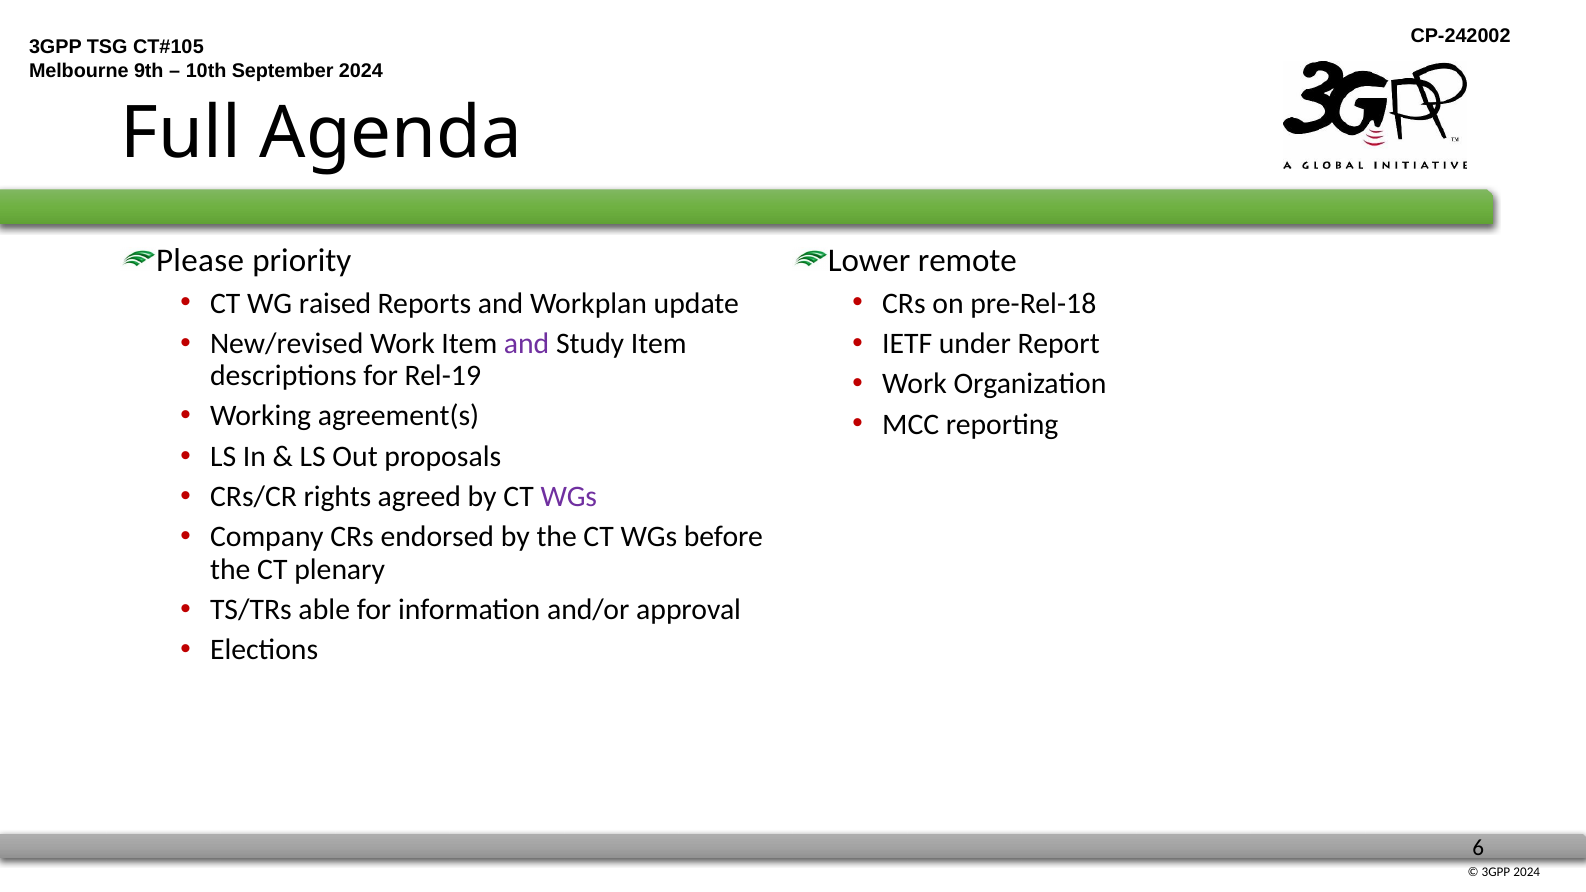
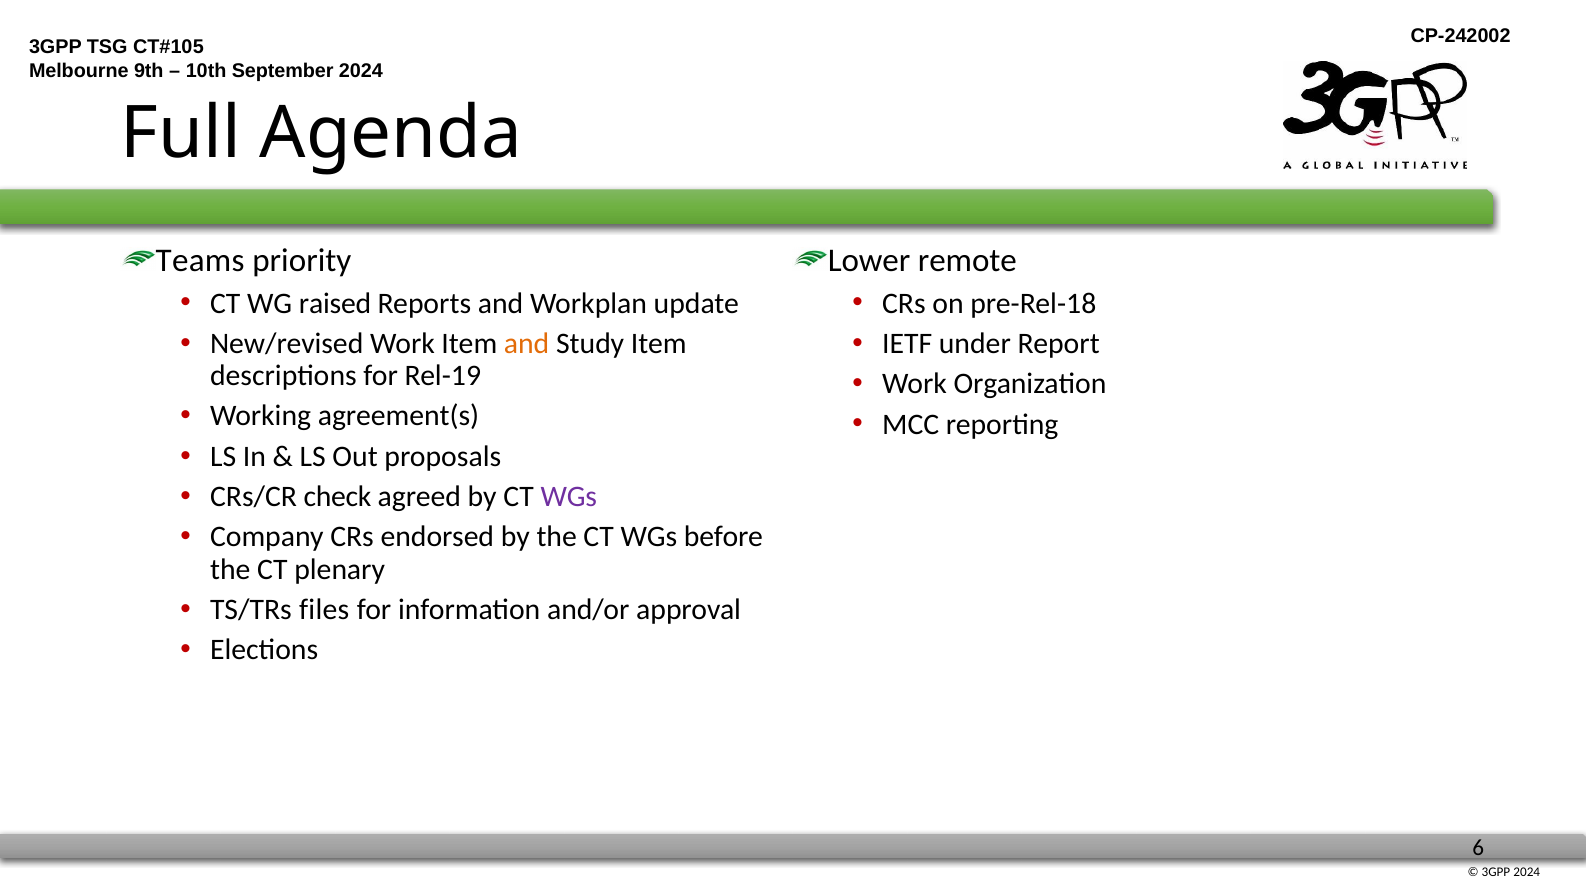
Please: Please -> Teams
and at (527, 344) colour: purple -> orange
rights: rights -> check
able: able -> files
